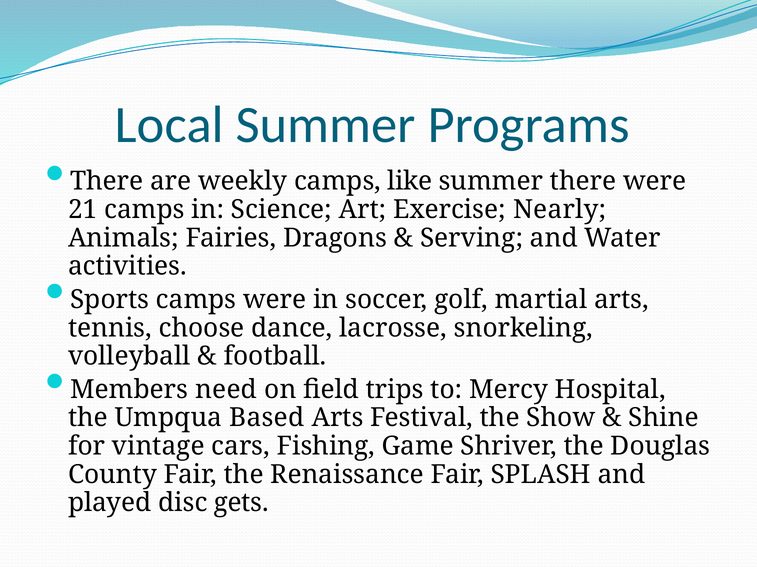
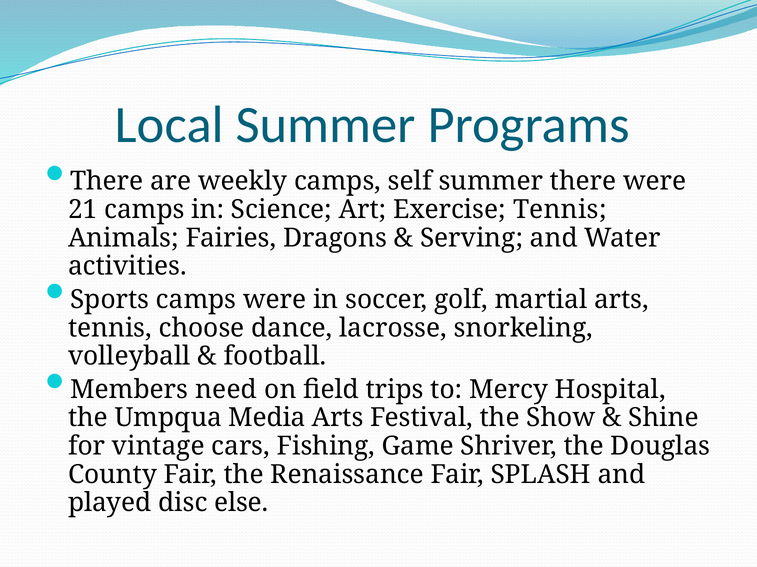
like: like -> self
Exercise Nearly: Nearly -> Tennis
Based: Based -> Media
gets: gets -> else
